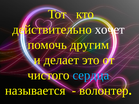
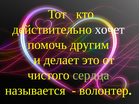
сердца colour: light blue -> light green
